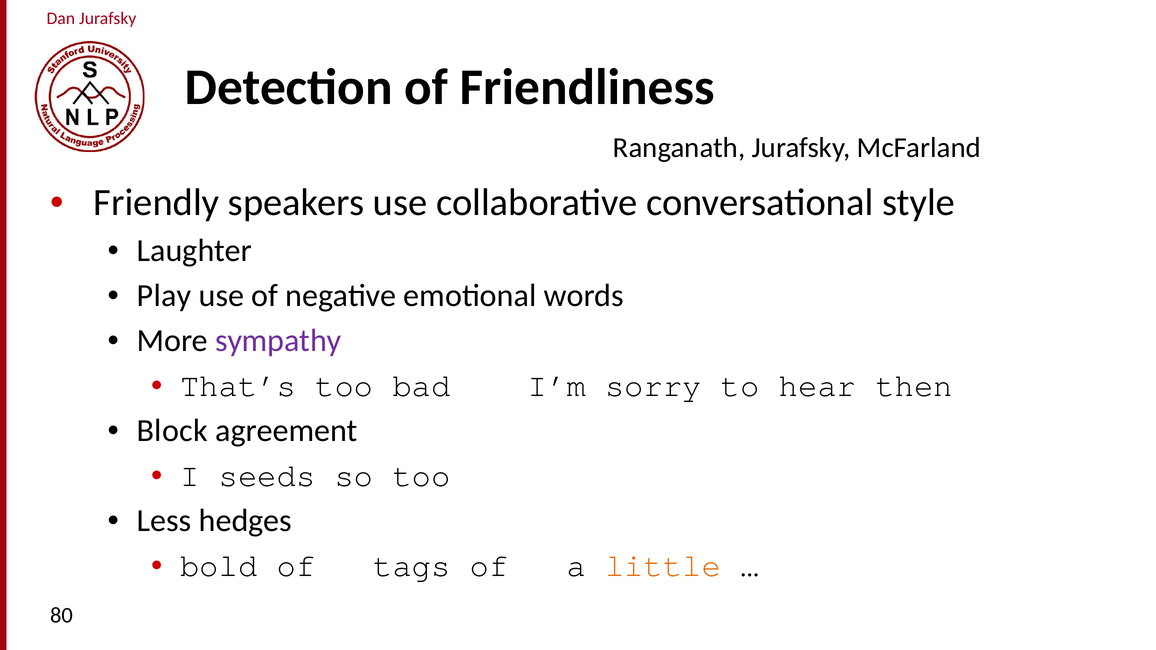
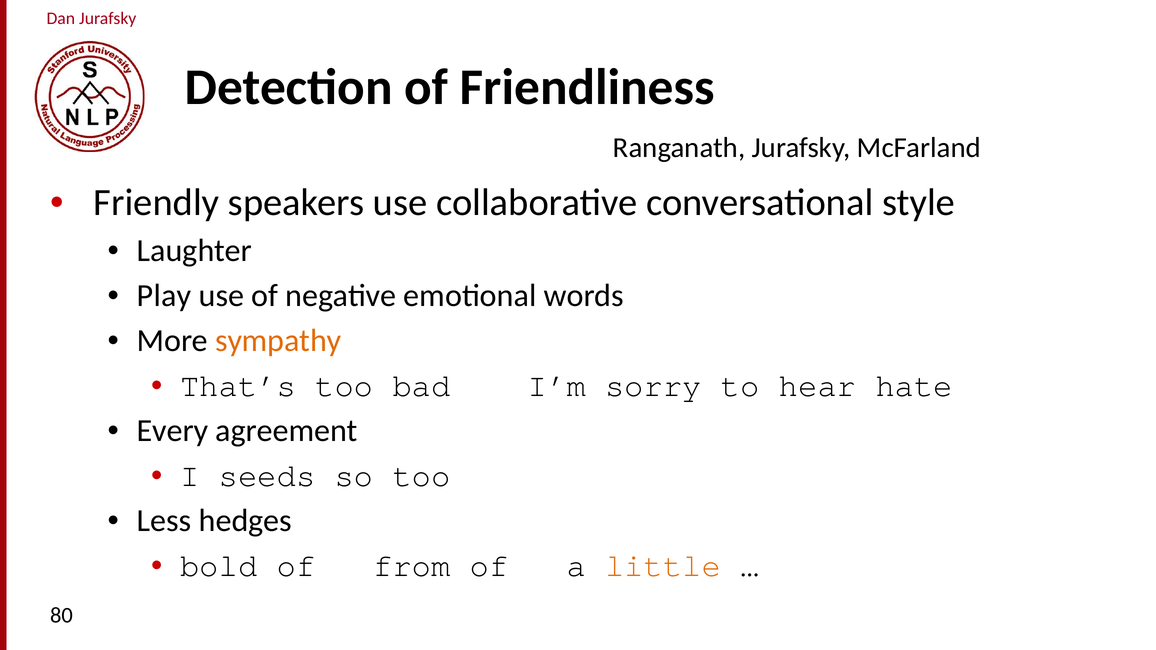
sympathy colour: purple -> orange
then: then -> hate
Block: Block -> Every
tags: tags -> from
